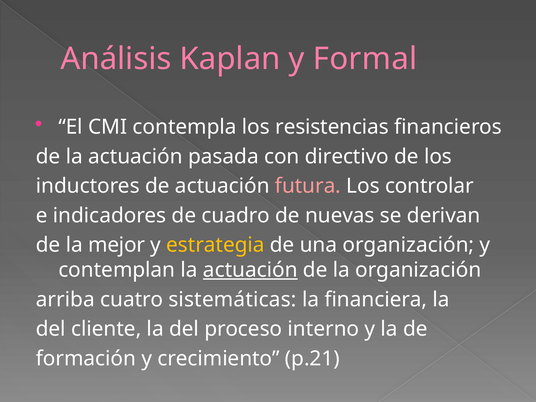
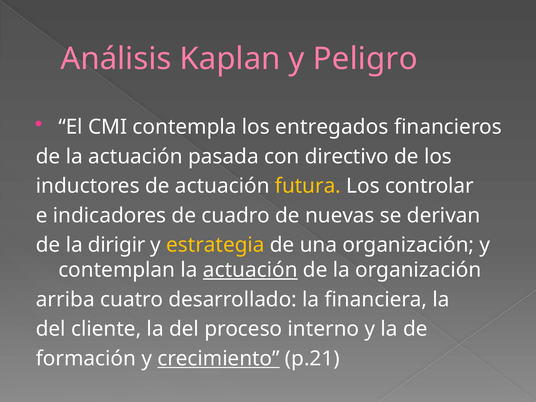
Formal: Formal -> Peligro
resistencias: resistencias -> entregados
futura colour: pink -> yellow
mejor: mejor -> dirigir
sistemáticas: sistemáticas -> desarrollado
crecimiento underline: none -> present
